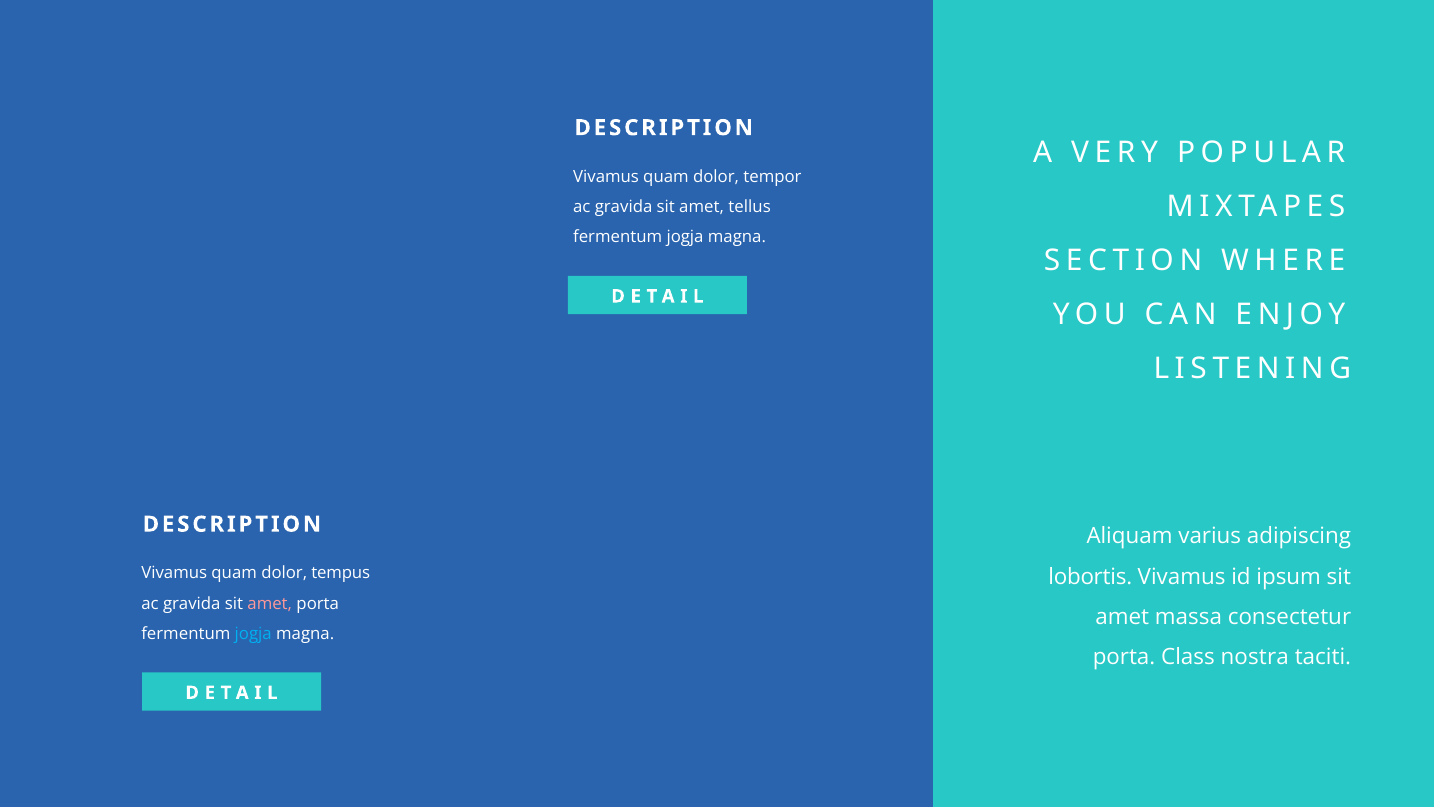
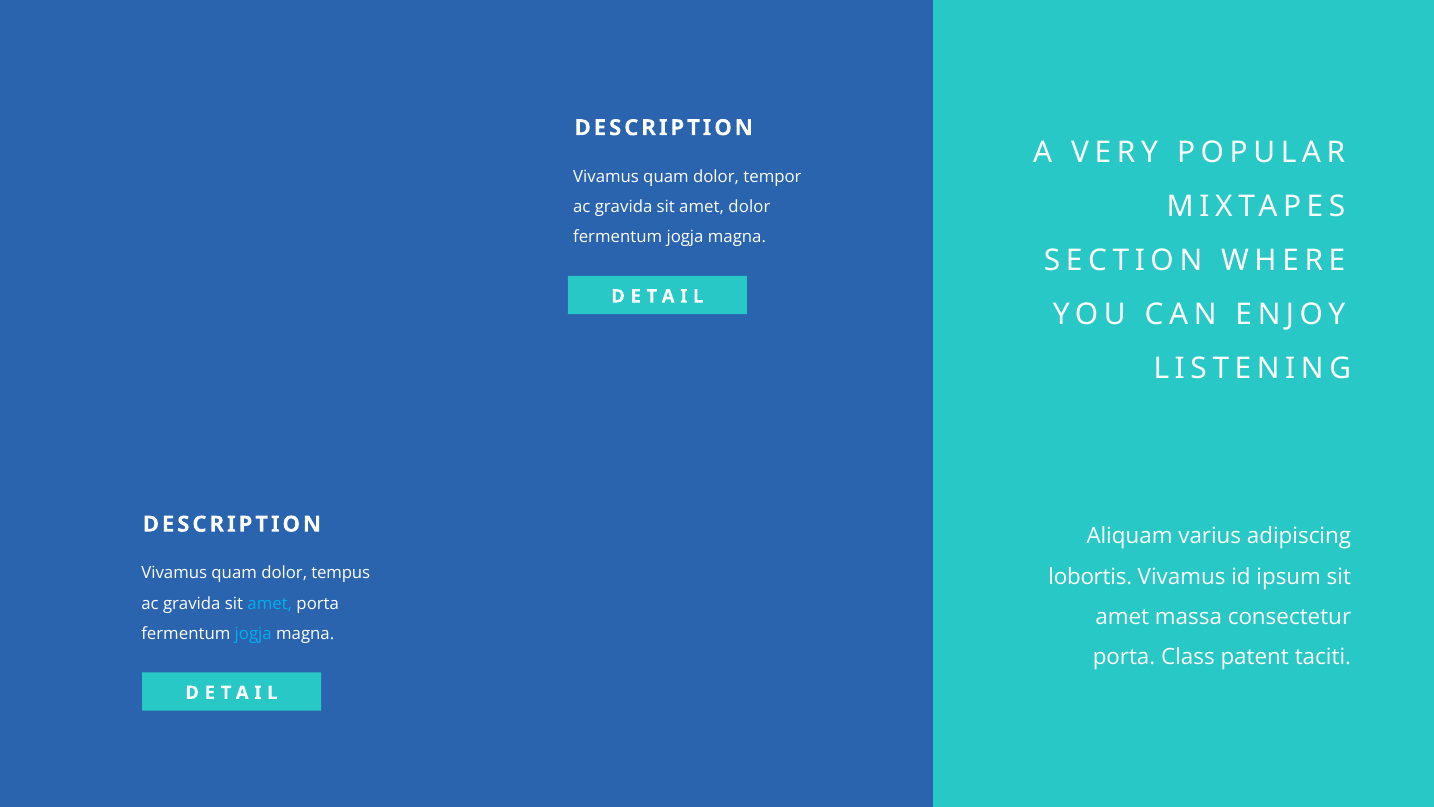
amet tellus: tellus -> dolor
amet at (270, 603) colour: pink -> light blue
nostra: nostra -> patent
